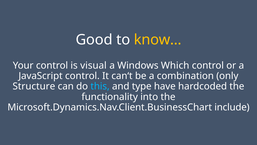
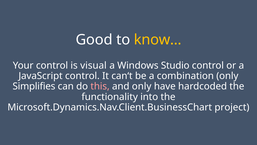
Which: Which -> Studio
Structure: Structure -> Simplifies
this colour: light blue -> pink
and type: type -> only
include: include -> project
